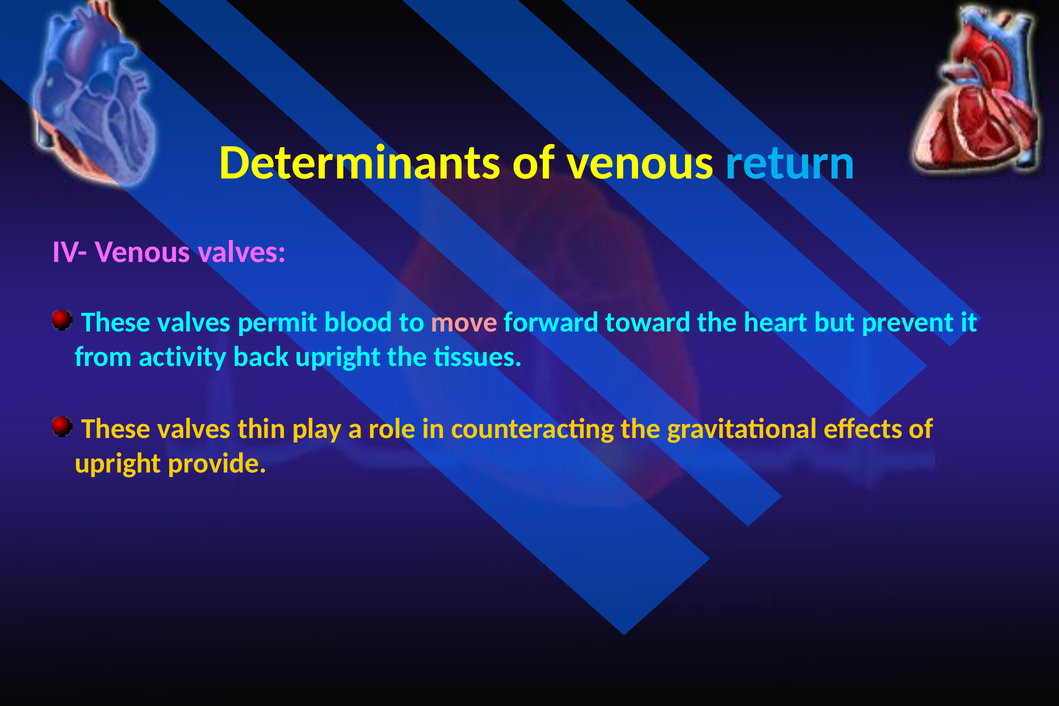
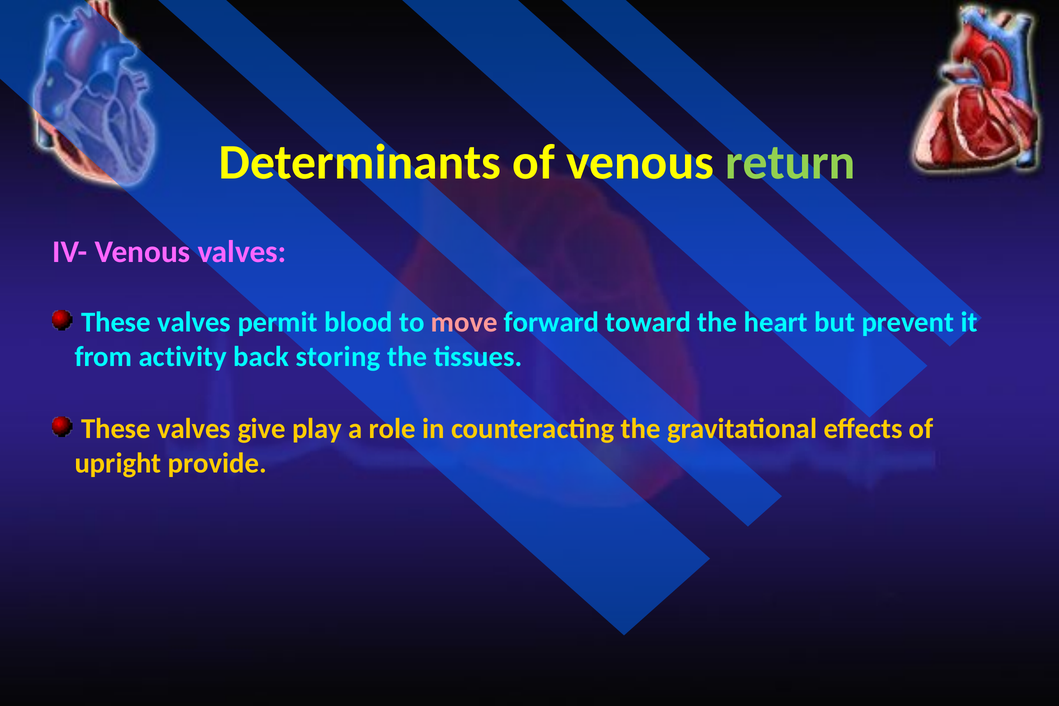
return colour: light blue -> light green
back upright: upright -> storing
thin: thin -> give
